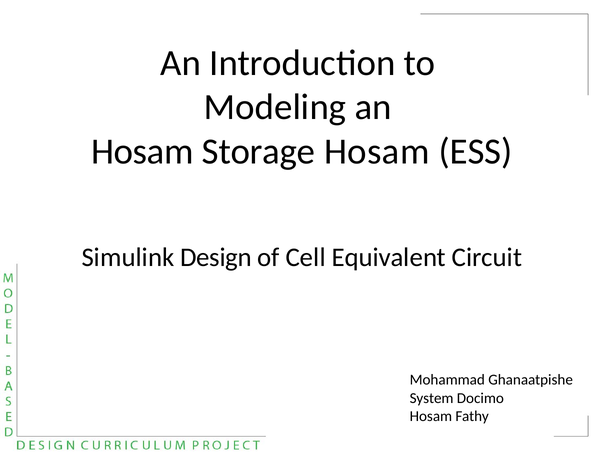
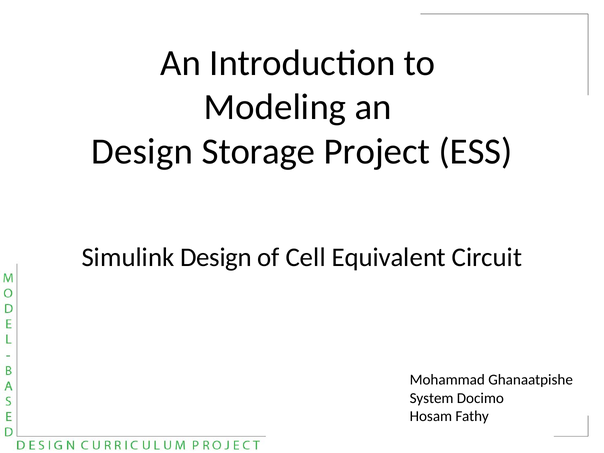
Hosam at (142, 151): Hosam -> Design
Storage Hosam: Hosam -> Project
